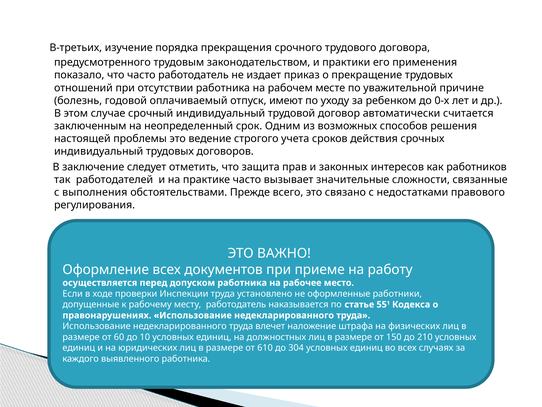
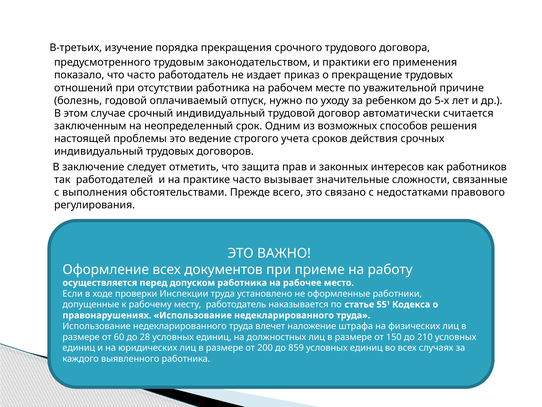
имеют: имеют -> нужно
0-х: 0-х -> 5-х
10: 10 -> 28
610: 610 -> 200
304: 304 -> 859
